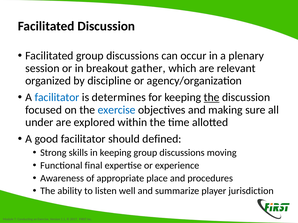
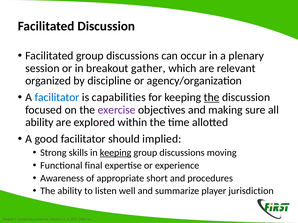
determines: determines -> capabilities
exercise at (117, 110) colour: blue -> purple
under at (39, 123): under -> ability
defined: defined -> implied
keeping at (116, 153) underline: none -> present
place: place -> short
